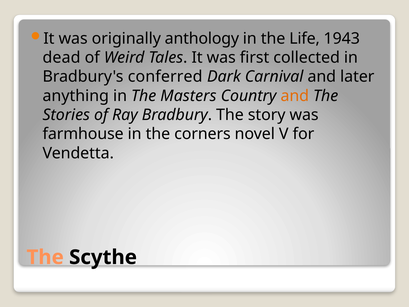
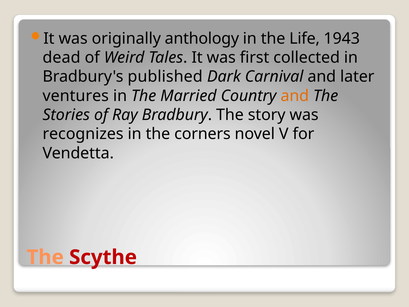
conferred: conferred -> published
anything: anything -> ventures
Masters: Masters -> Married
farmhouse: farmhouse -> recognizes
Scythe colour: black -> red
